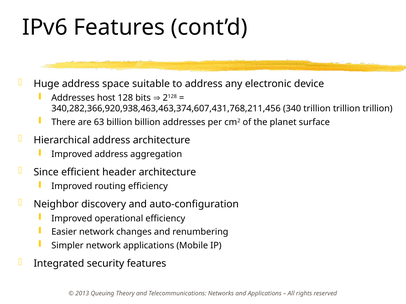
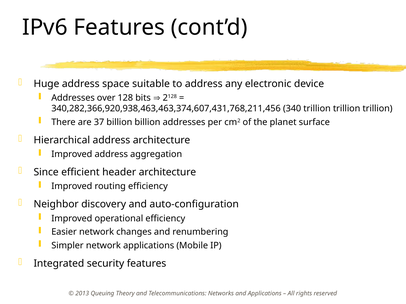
host: host -> over
63: 63 -> 37
